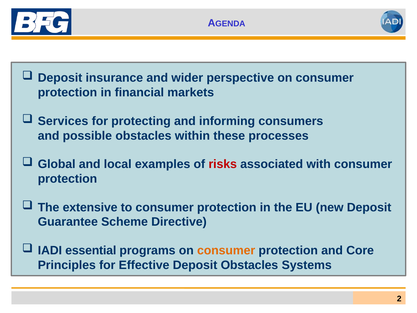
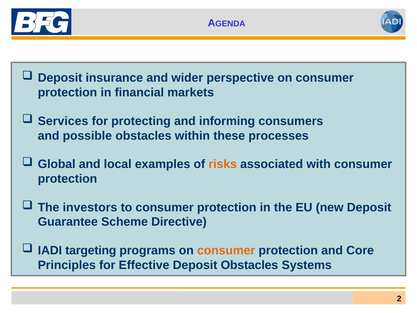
risks colour: red -> orange
extensive: extensive -> investors
essential: essential -> targeting
